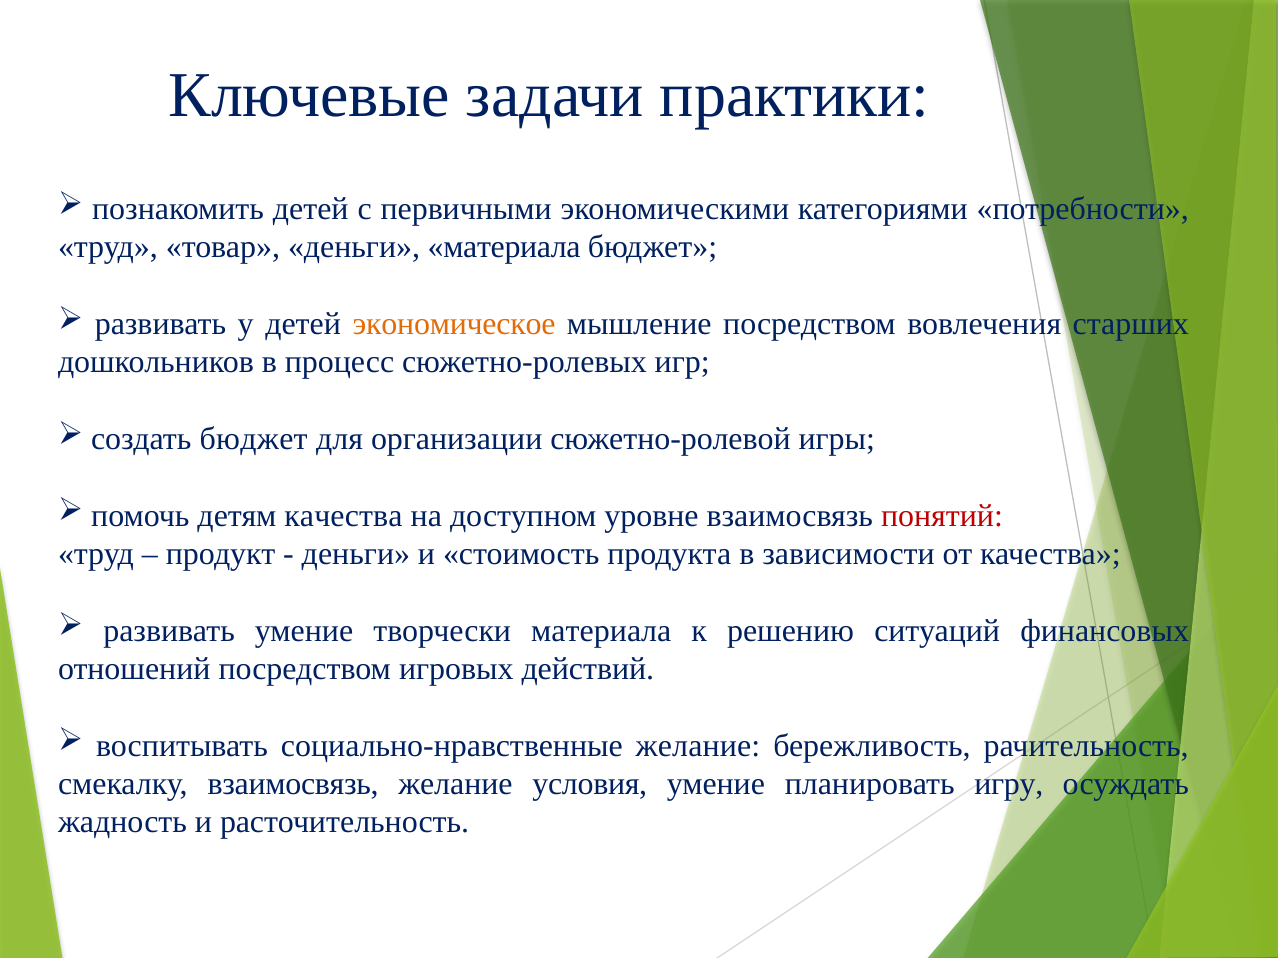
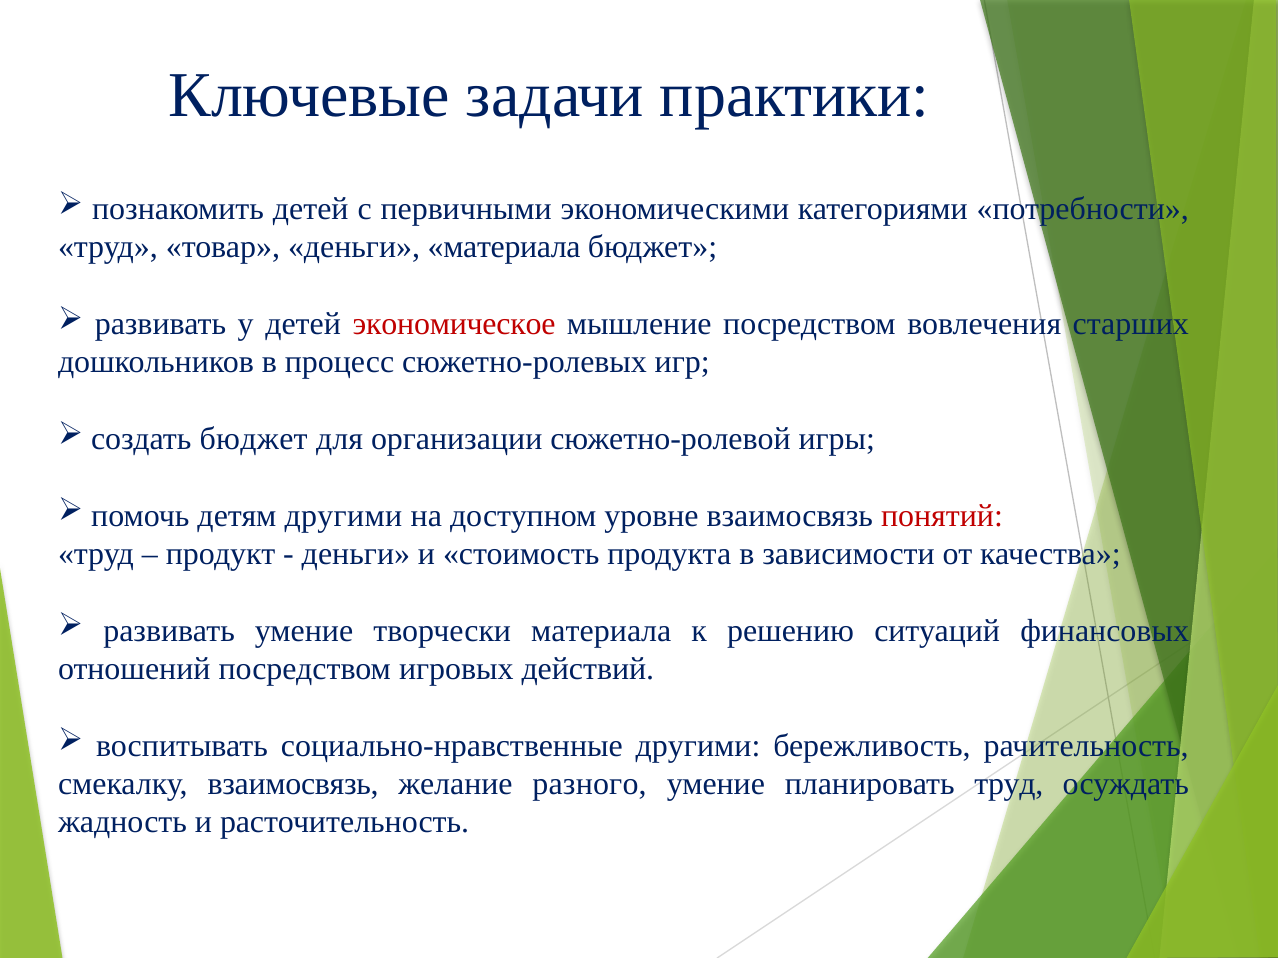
экономическое colour: orange -> red
детям качества: качества -> другими
социально-нравственные желание: желание -> другими
условия: условия -> разного
планировать игру: игру -> труд
